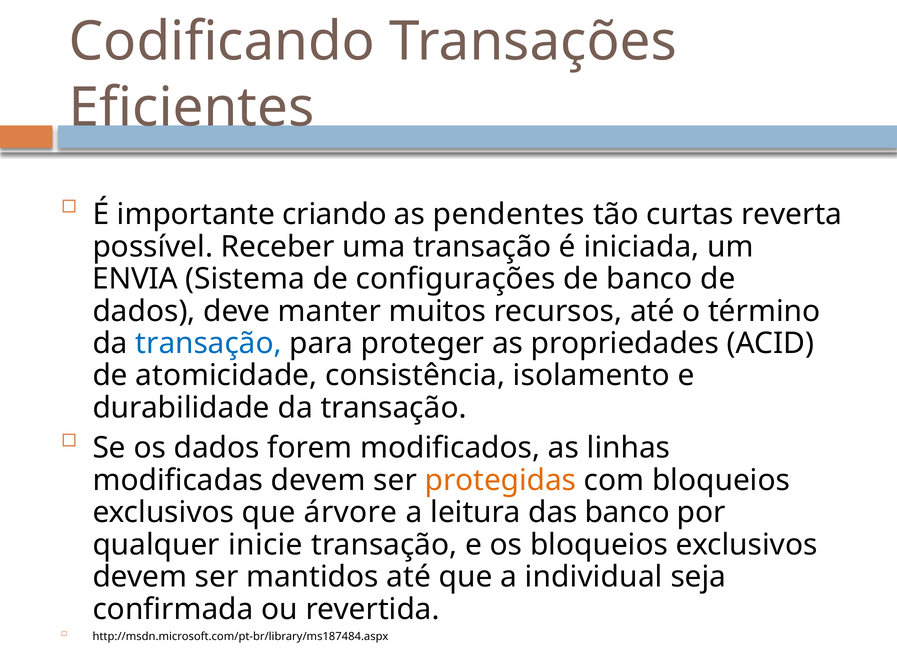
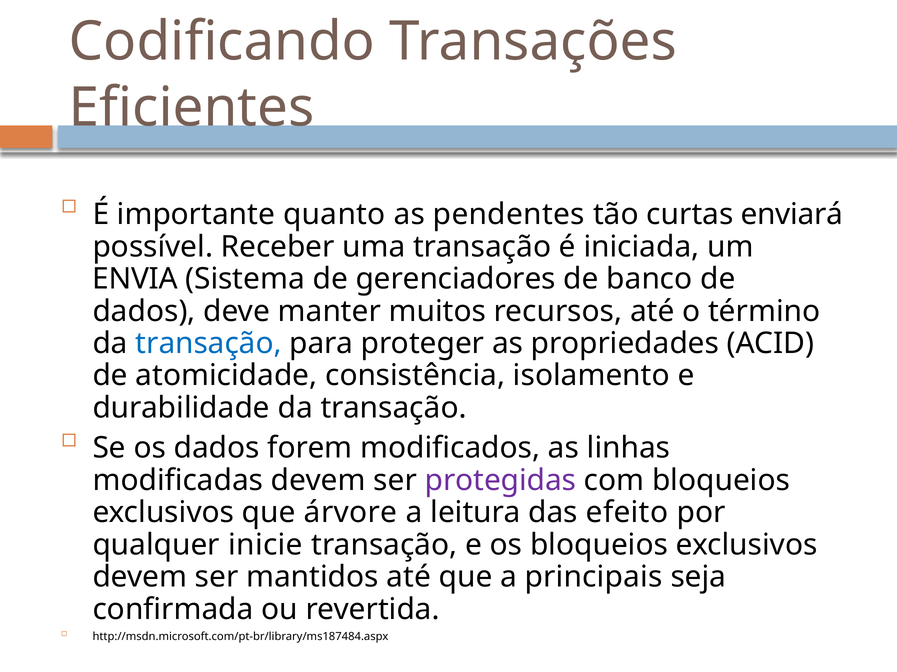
criando: criando -> quanto
reverta: reverta -> enviará
configurações: configurações -> gerenciadores
protegidas colour: orange -> purple
das banco: banco -> efeito
individual: individual -> principais
